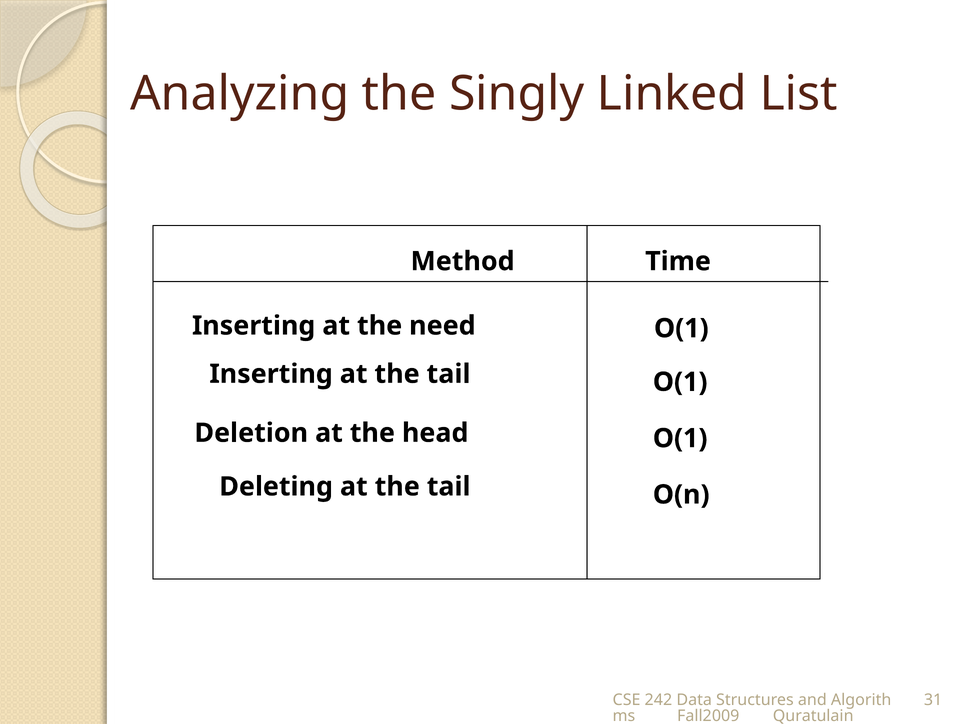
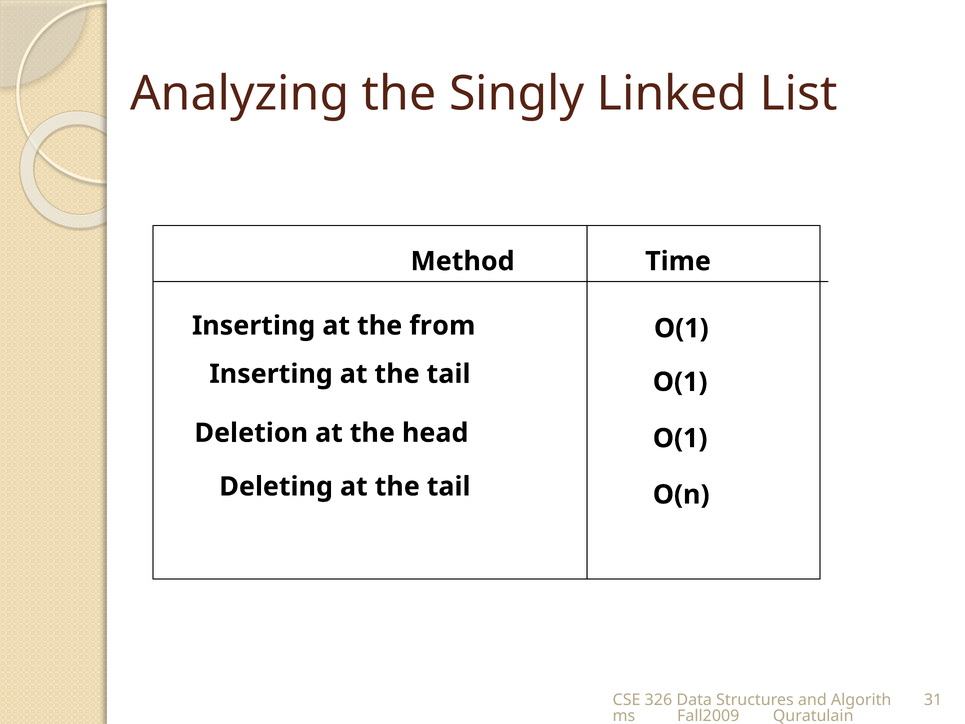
need: need -> from
242: 242 -> 326
